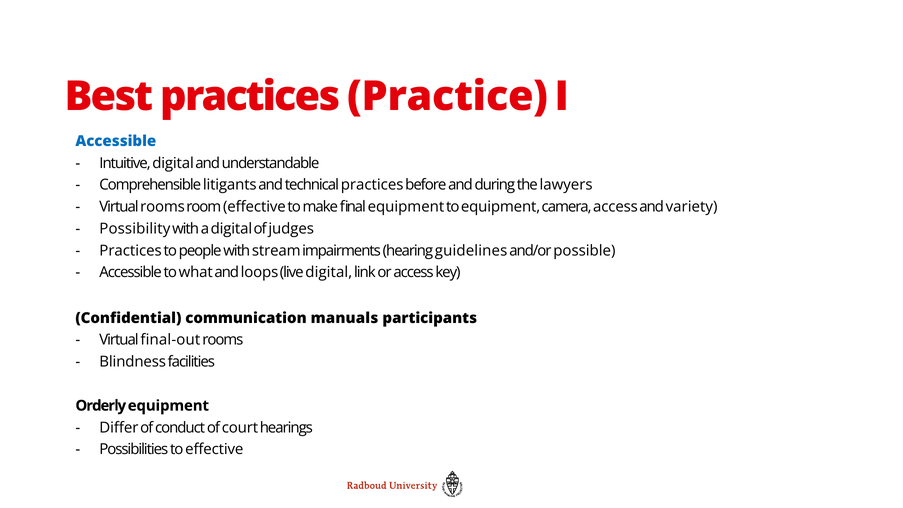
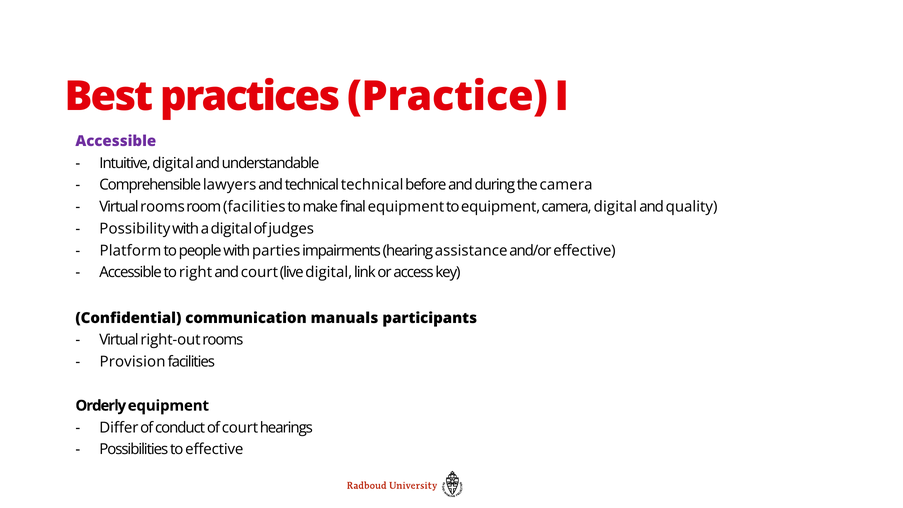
Accessible at (116, 141) colour: blue -> purple
litigants: litigants -> lawyers
technical practices: practices -> technical
the lawyers: lawyers -> camera
room effective: effective -> facilities
camera access: access -> digital
variety: variety -> quality
Practices at (131, 251): Practices -> Platform
stream: stream -> parties
guidelines: guidelines -> assistance
and/or possible: possible -> effective
what: what -> right
and loops: loops -> court
final-out: final-out -> right-out
Blindness: Blindness -> Provision
